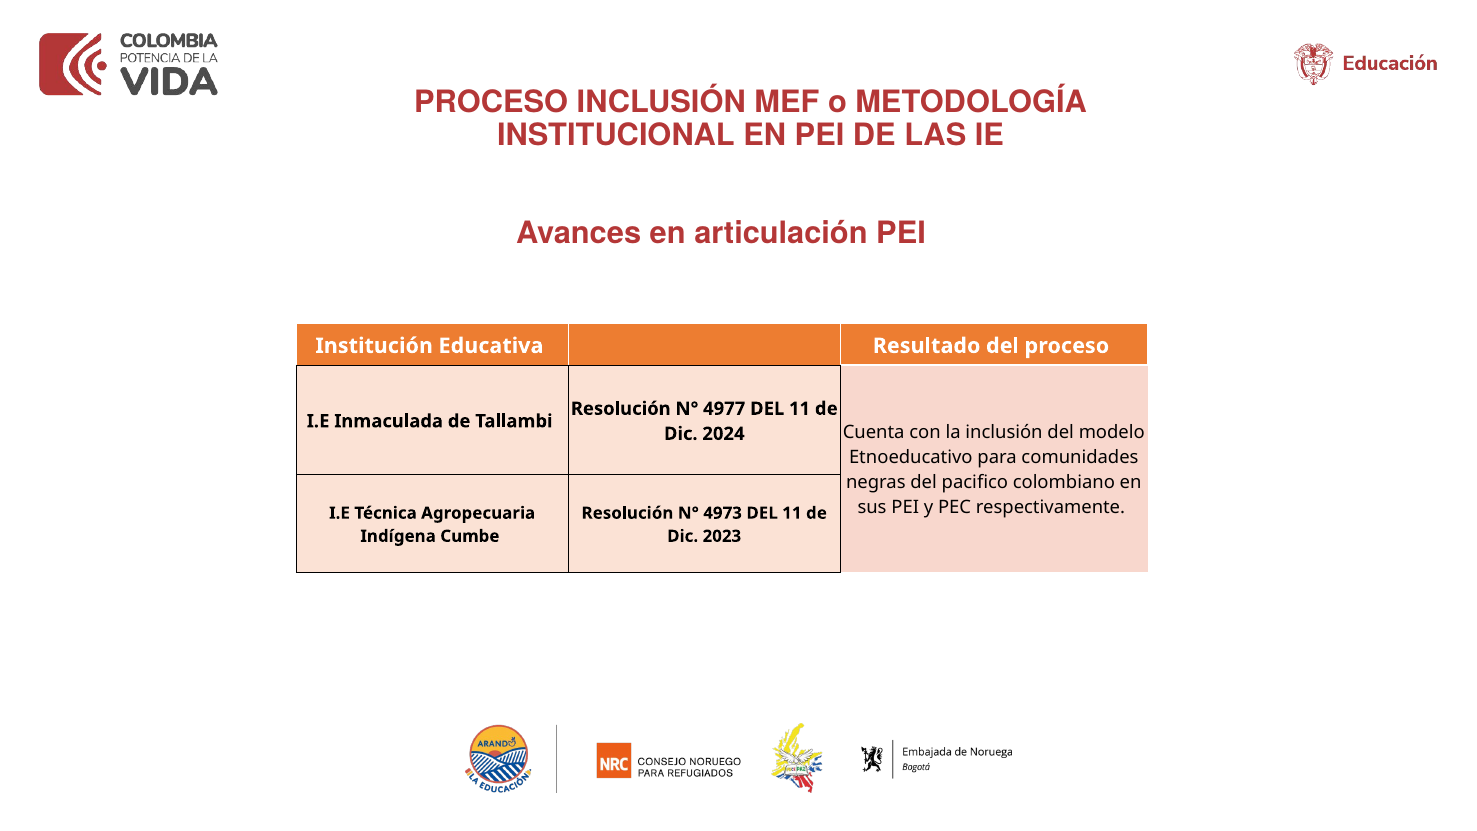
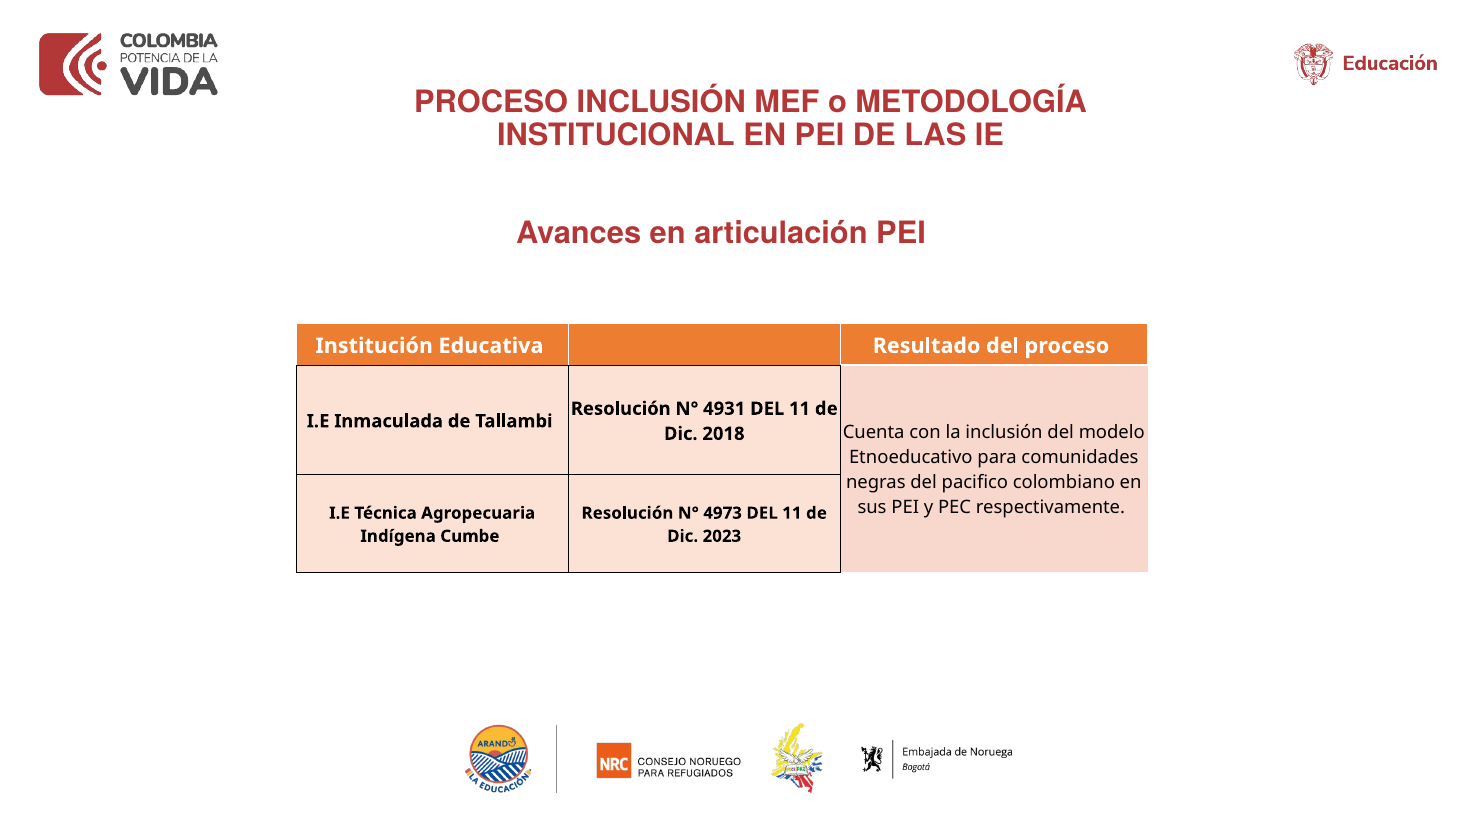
4977: 4977 -> 4931
2024: 2024 -> 2018
